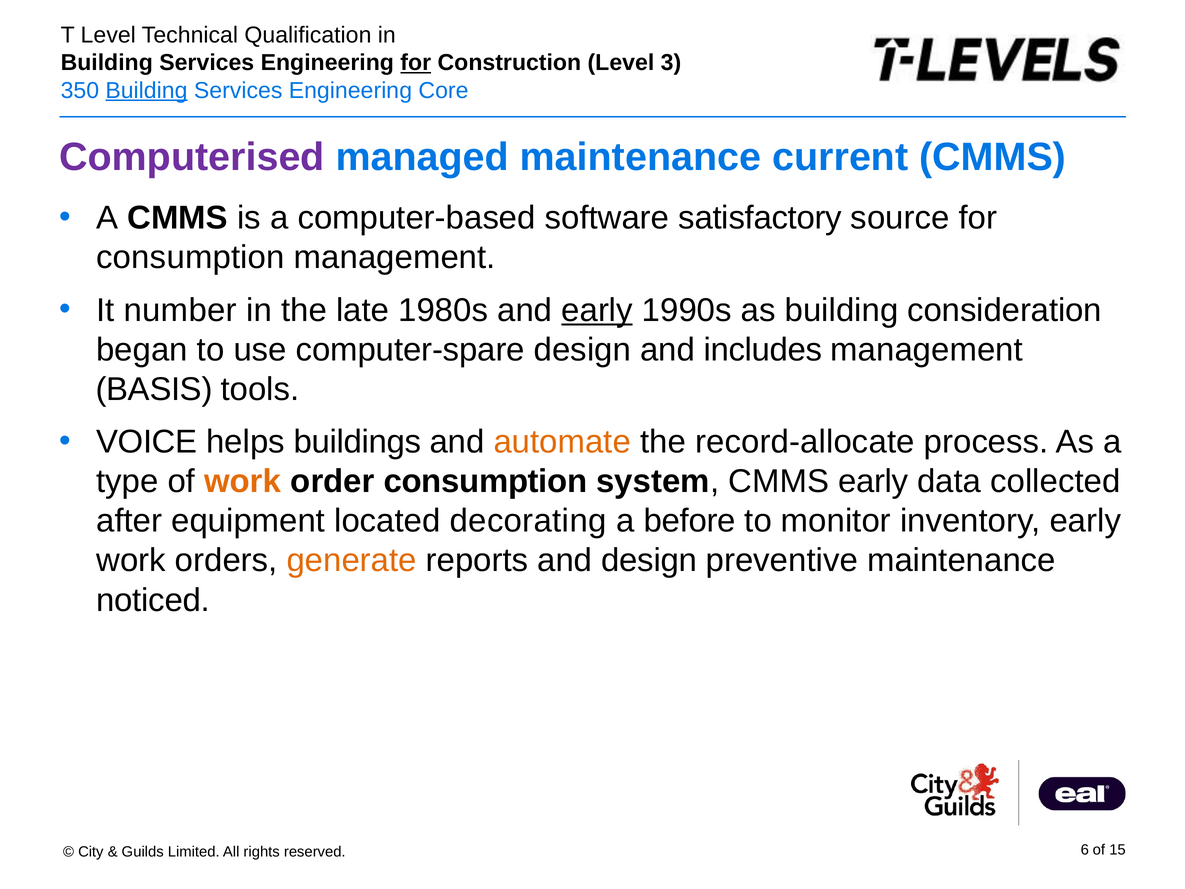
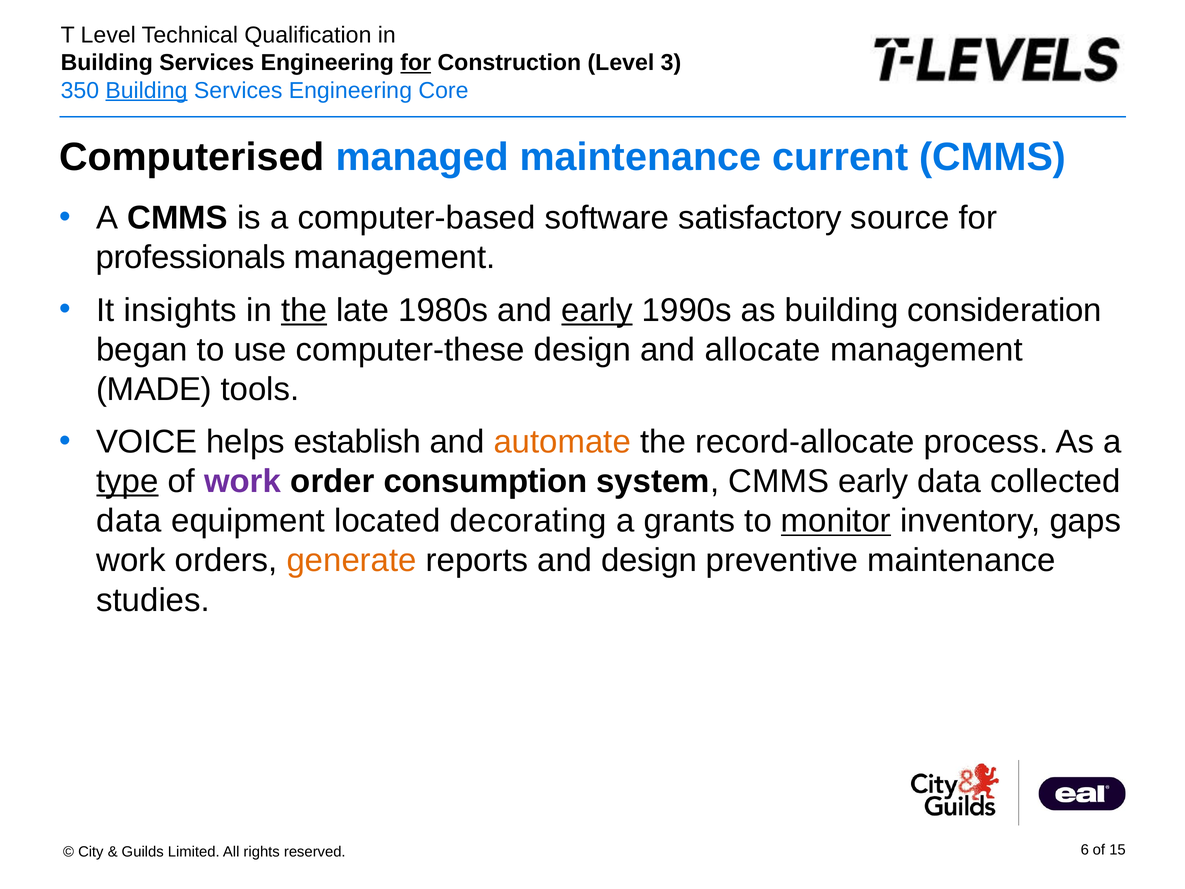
Computerised colour: purple -> black
consumption at (190, 258): consumption -> professionals
number: number -> insights
the at (304, 310) underline: none -> present
computer-spare: computer-spare -> computer-these
includes: includes -> allocate
BASIS: BASIS -> MADE
buildings: buildings -> establish
type underline: none -> present
work at (243, 481) colour: orange -> purple
after at (129, 521): after -> data
before: before -> grants
monitor underline: none -> present
inventory early: early -> gaps
noticed: noticed -> studies
